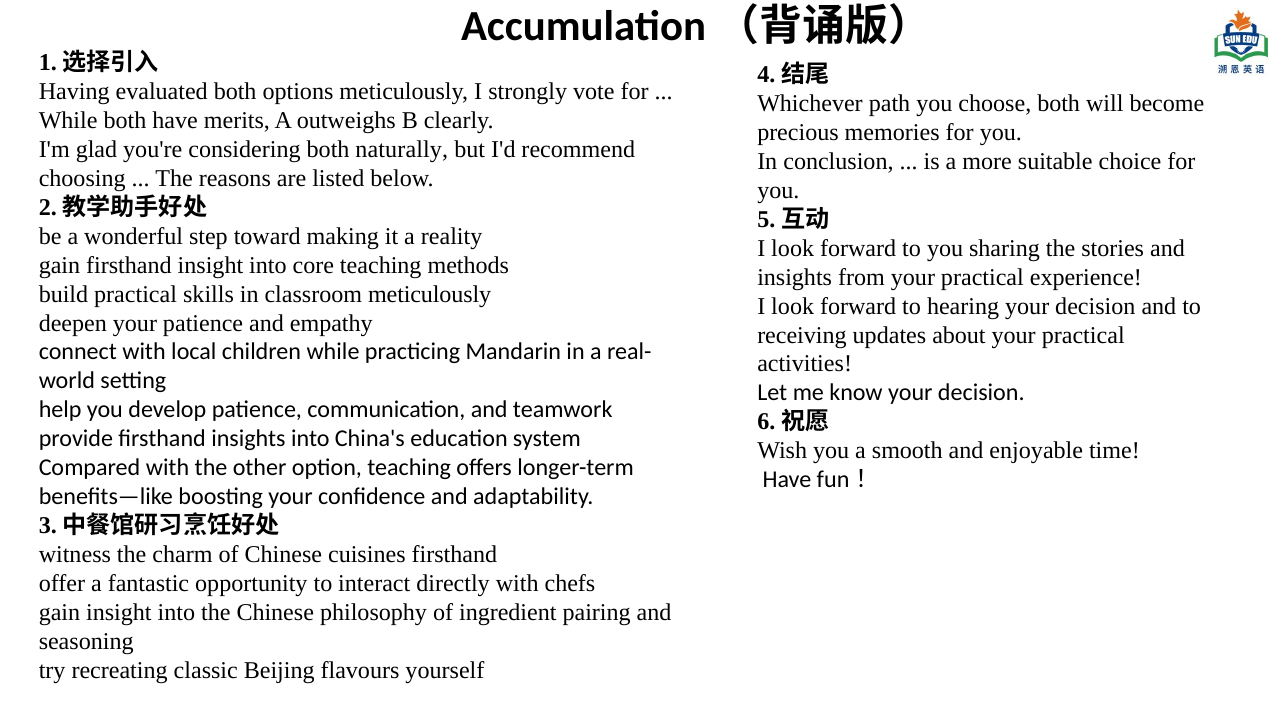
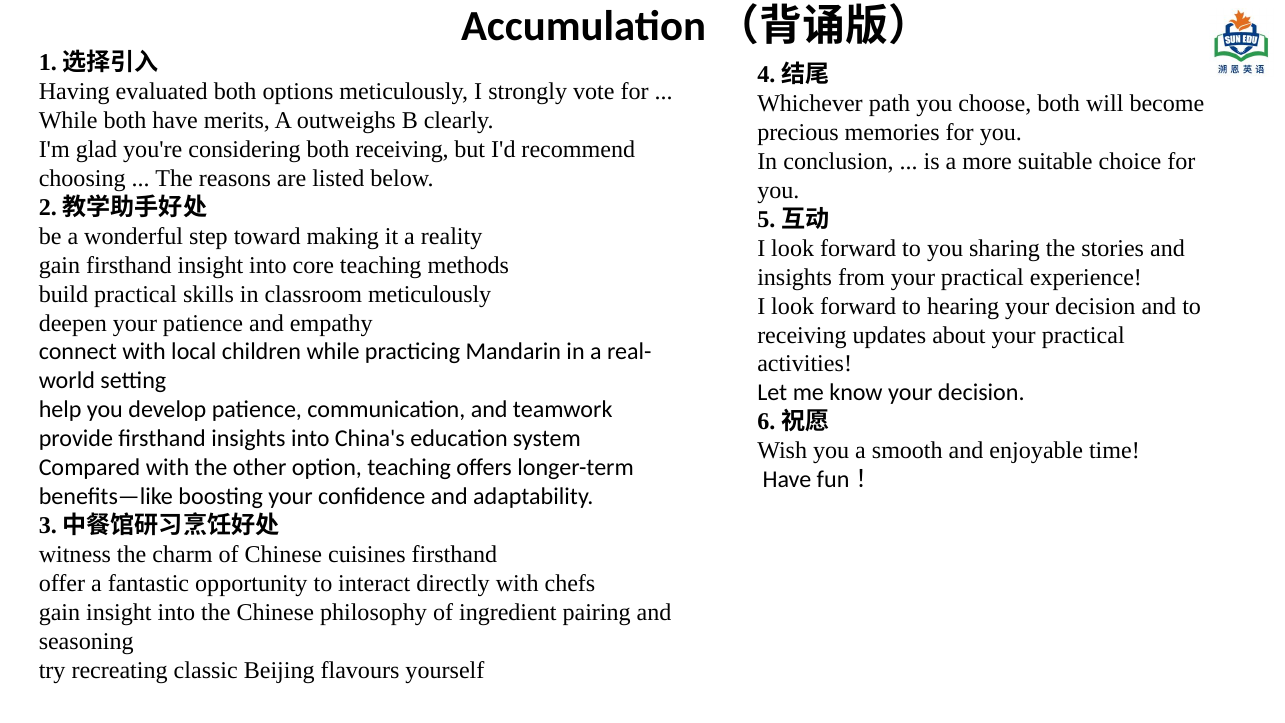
both naturally: naturally -> receiving
